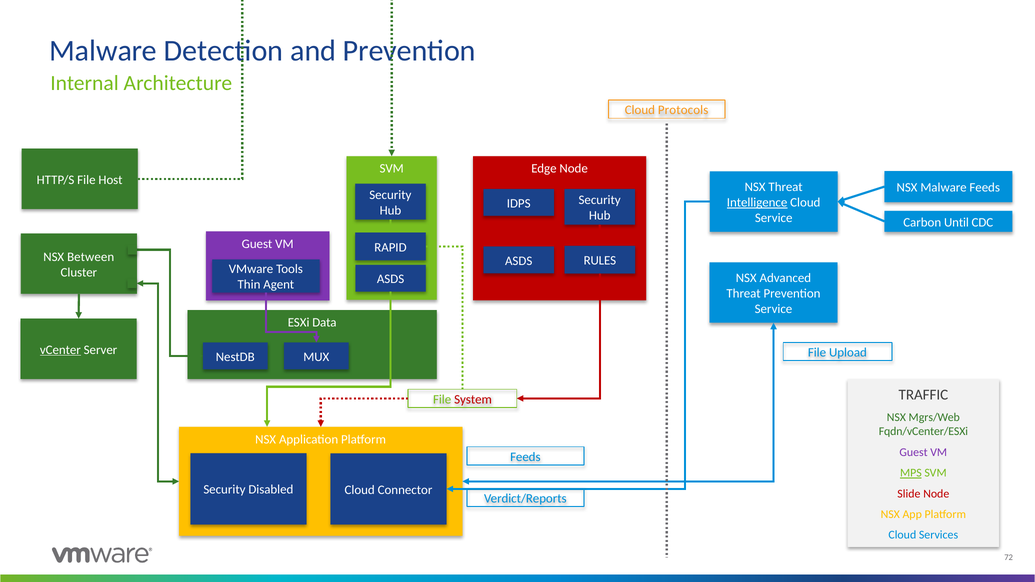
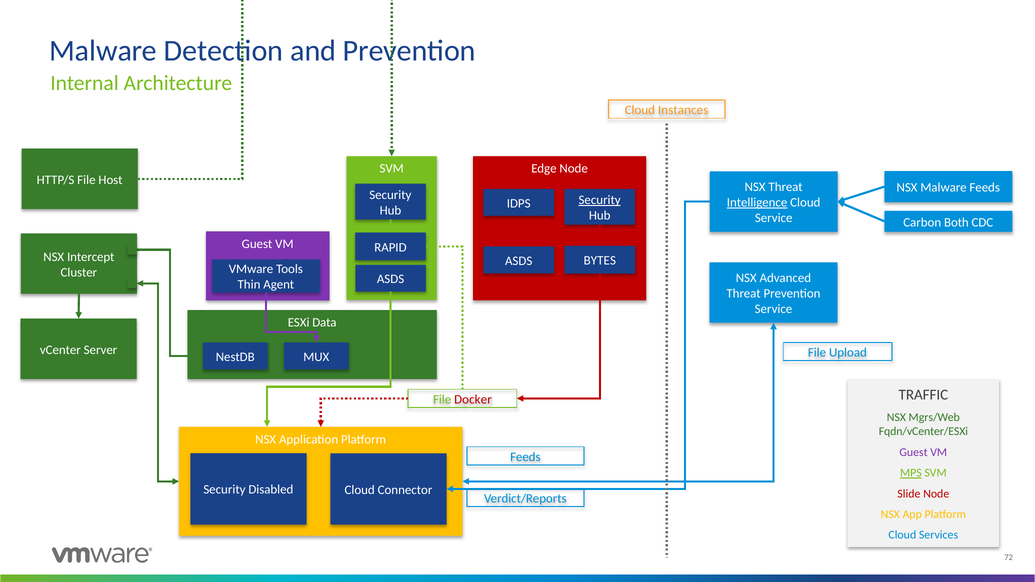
Protocols: Protocols -> Instances
Security at (600, 200) underline: none -> present
Until: Until -> Both
Between: Between -> Intercept
RULES: RULES -> BYTES
vCenter underline: present -> none
System: System -> Docker
